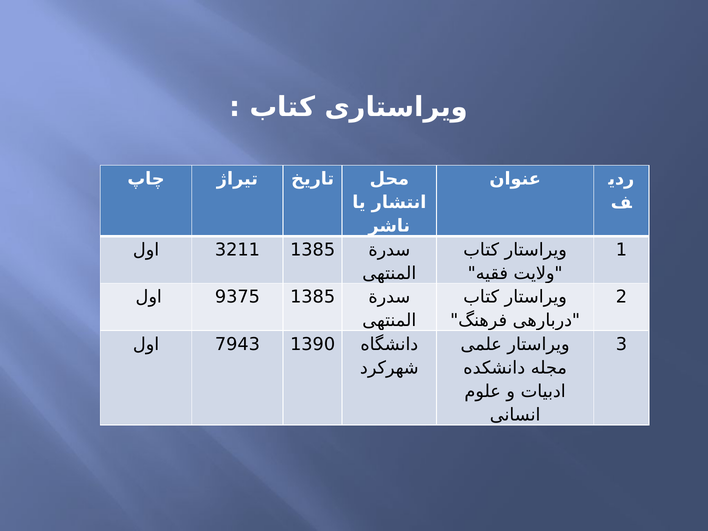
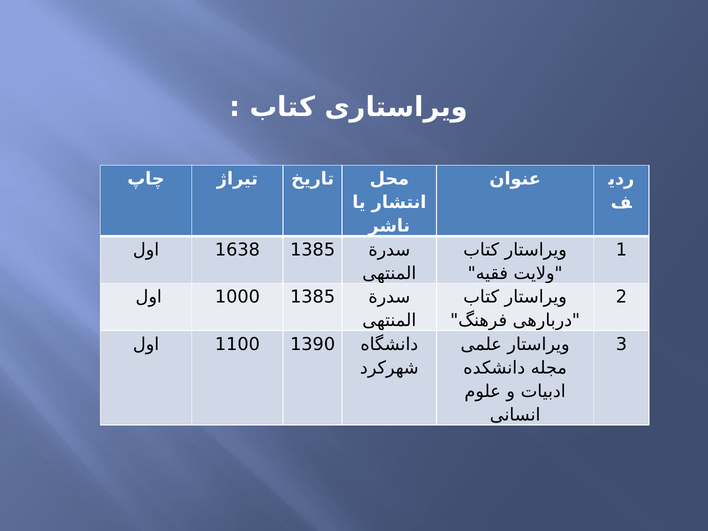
3211: 3211 -> 1638
9375: 9375 -> 1000
7943: 7943 -> 1100
